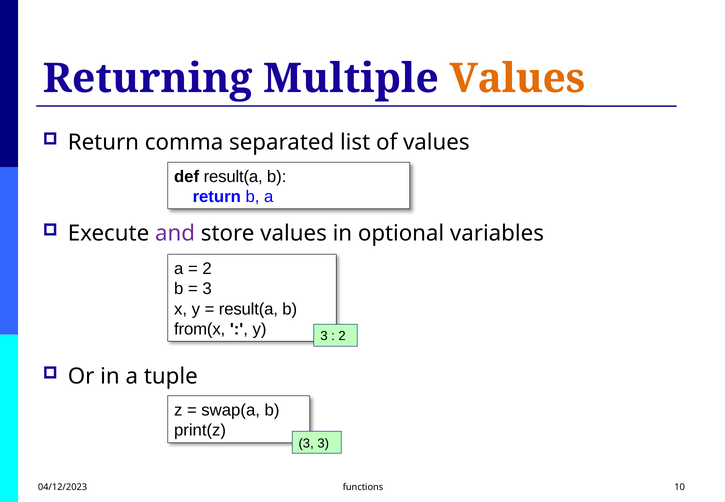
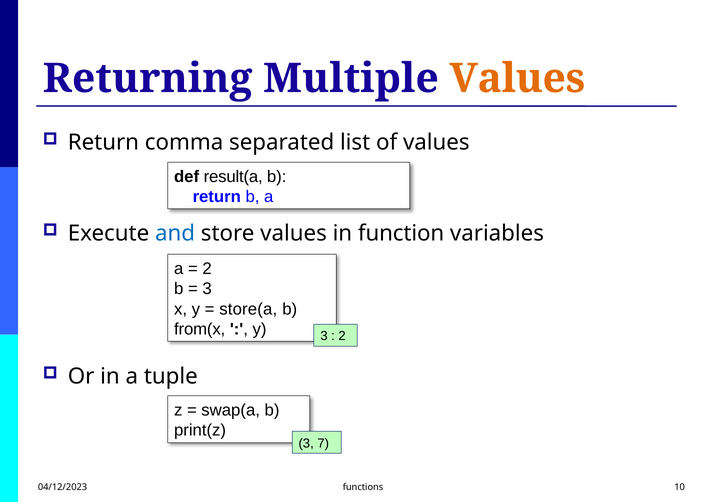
and colour: purple -> blue
optional: optional -> function
result(a at (248, 309): result(a -> store(a
3 3: 3 -> 7
